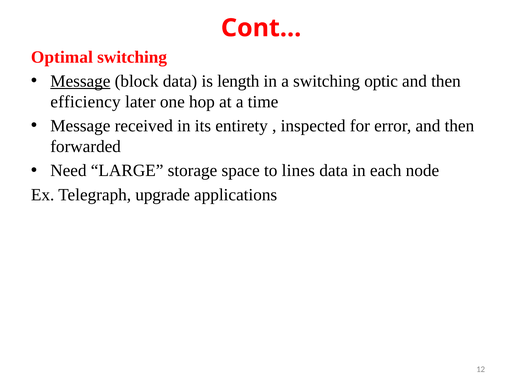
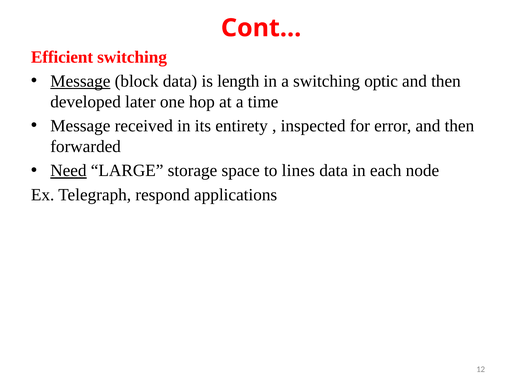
Optimal: Optimal -> Efficient
efficiency: efficiency -> developed
Need underline: none -> present
upgrade: upgrade -> respond
